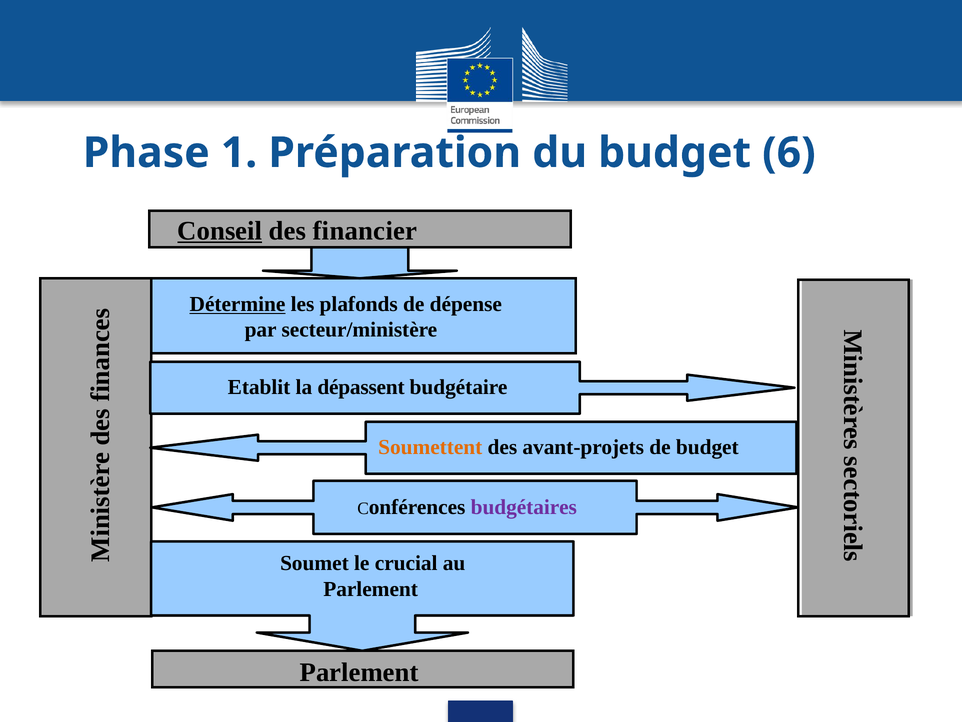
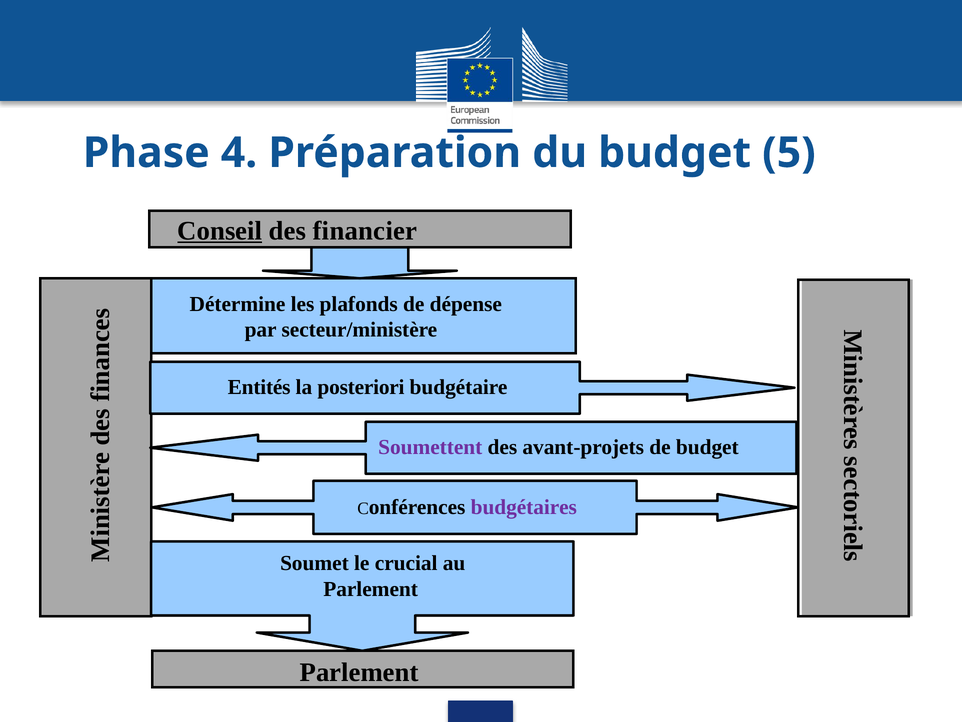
1: 1 -> 4
budget 6: 6 -> 5
Détermine underline: present -> none
Etablit: Etablit -> Entités
dépassent: dépassent -> posteriori
Soumettent colour: orange -> purple
